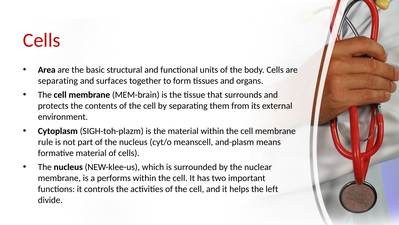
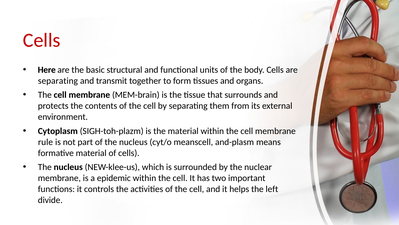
Area: Area -> Here
surfaces: surfaces -> transmit
performs: performs -> epidemic
